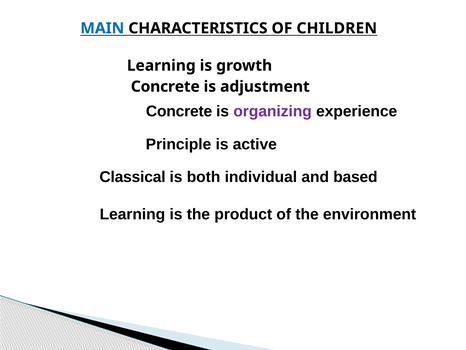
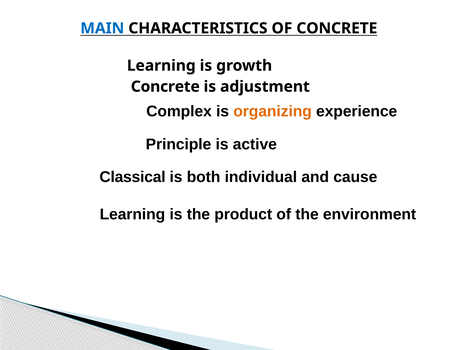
OF CHILDREN: CHILDREN -> CONCRETE
Concrete at (179, 111): Concrete -> Complex
organizing colour: purple -> orange
based: based -> cause
